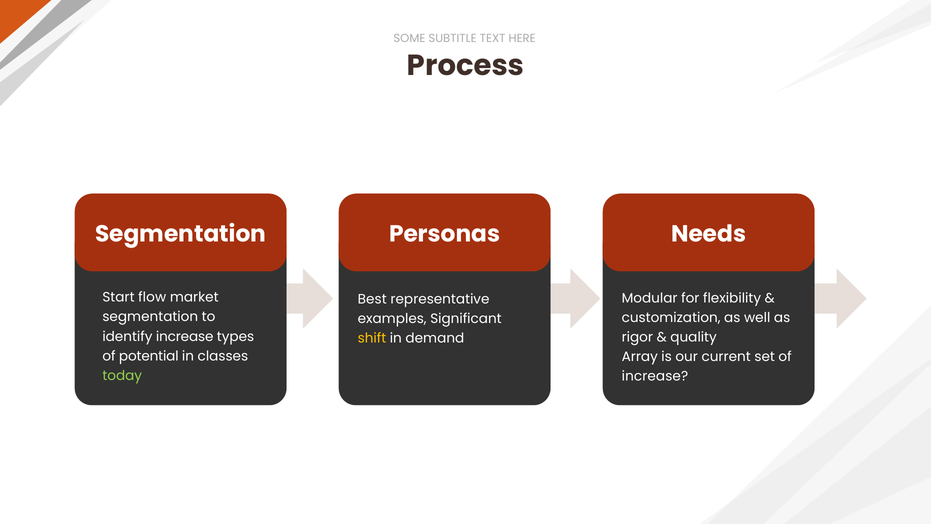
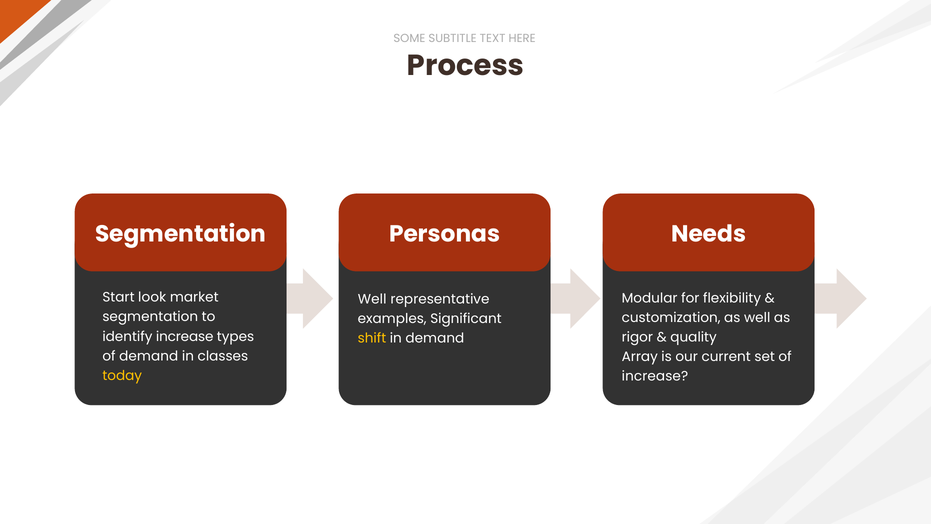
flow: flow -> look
Best at (372, 299): Best -> Well
of potential: potential -> demand
today colour: light green -> yellow
